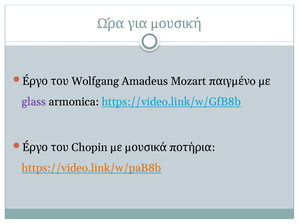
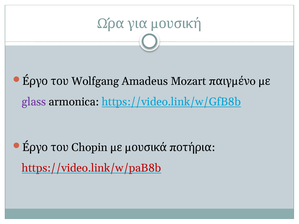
https://video.link/w/paB8b colour: orange -> red
